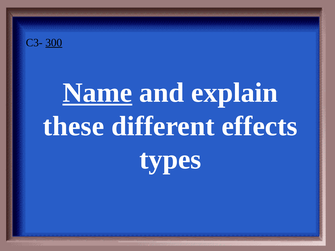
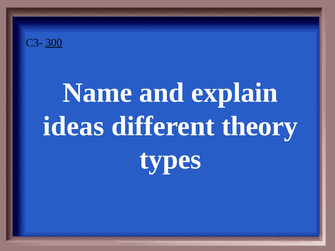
Name underline: present -> none
these: these -> ideas
effects: effects -> theory
